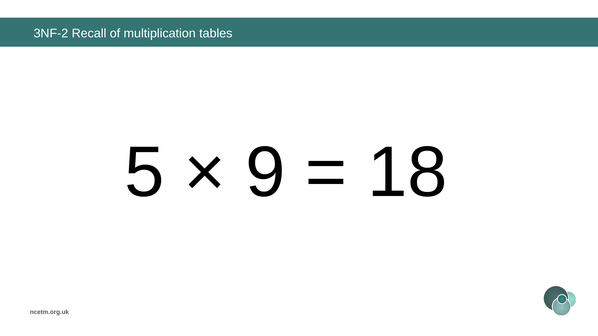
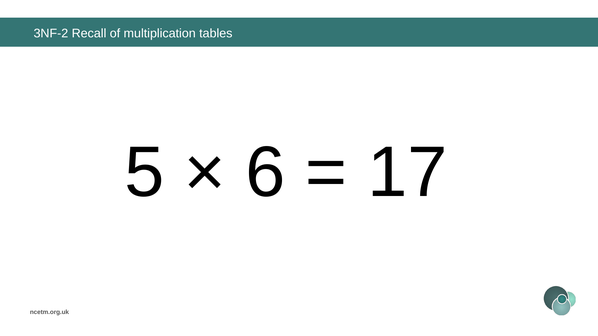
9: 9 -> 6
18: 18 -> 17
